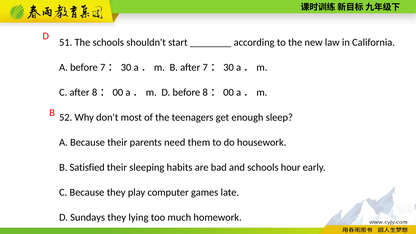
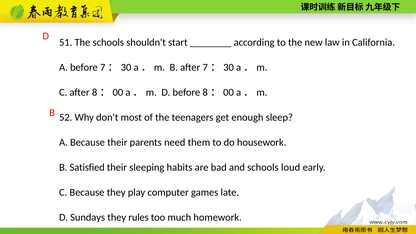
hour: hour -> loud
lying: lying -> rules
